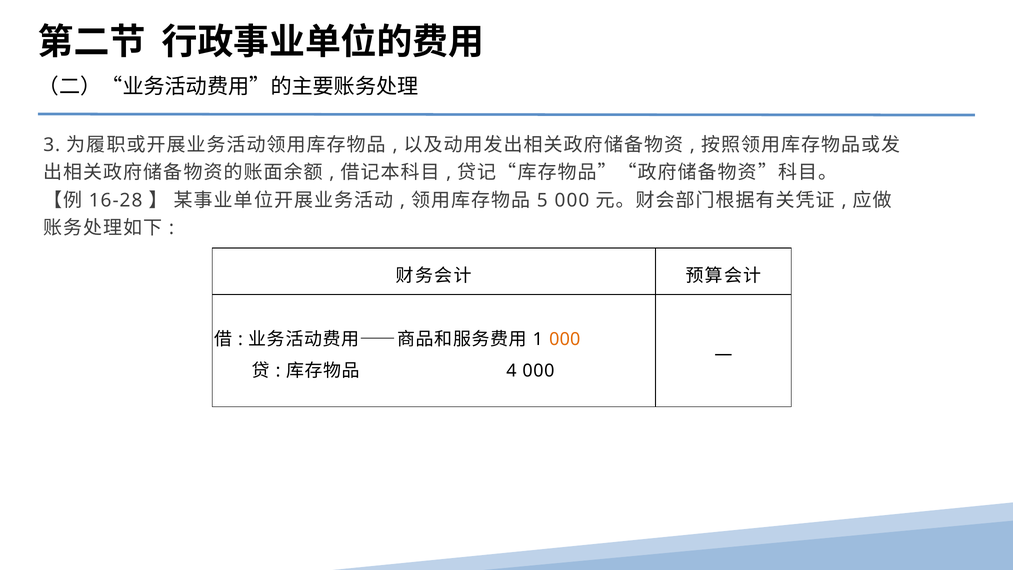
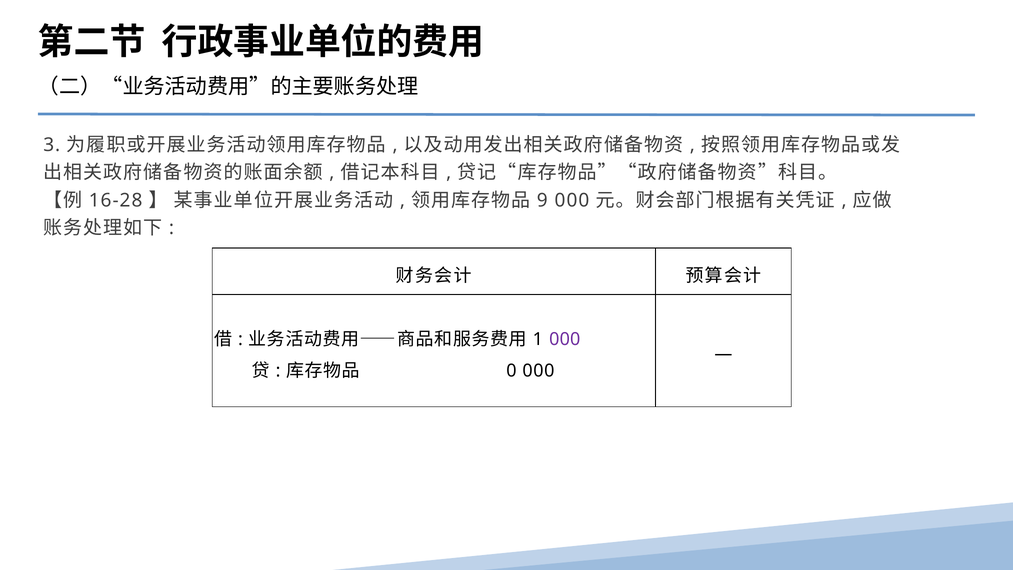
5: 5 -> 9
000 at (565, 339) colour: orange -> purple
4: 4 -> 0
